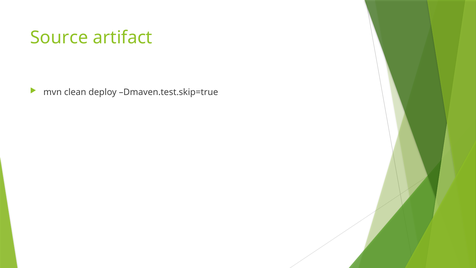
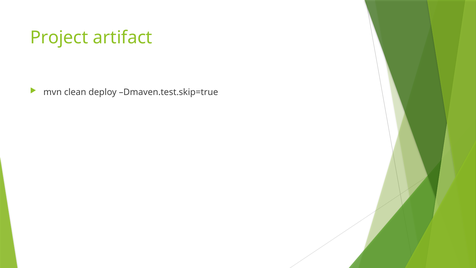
Source: Source -> Project
